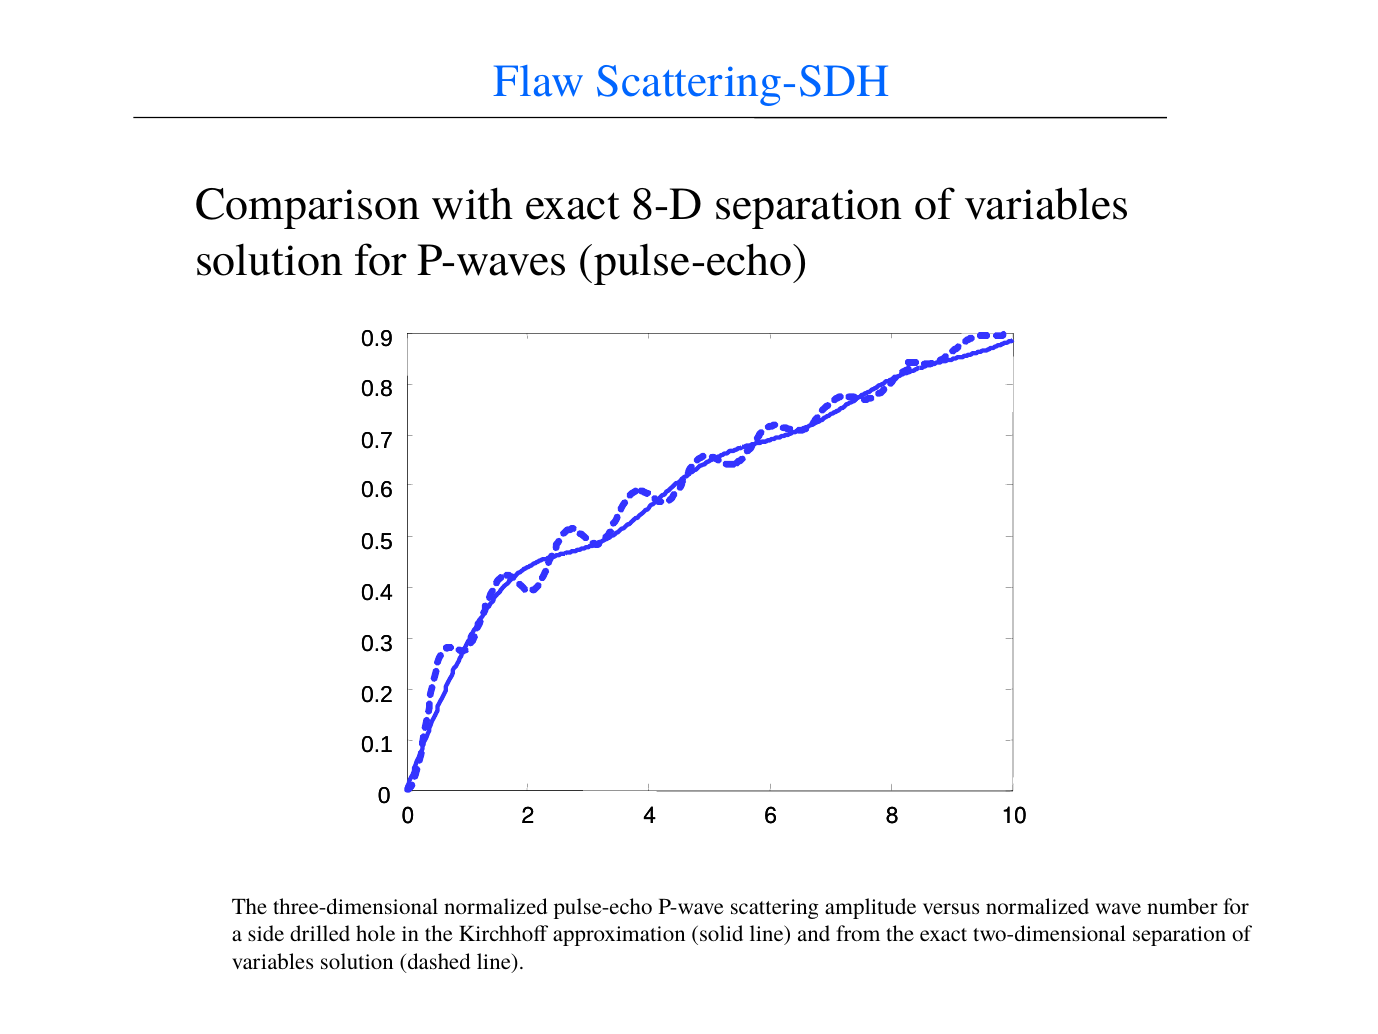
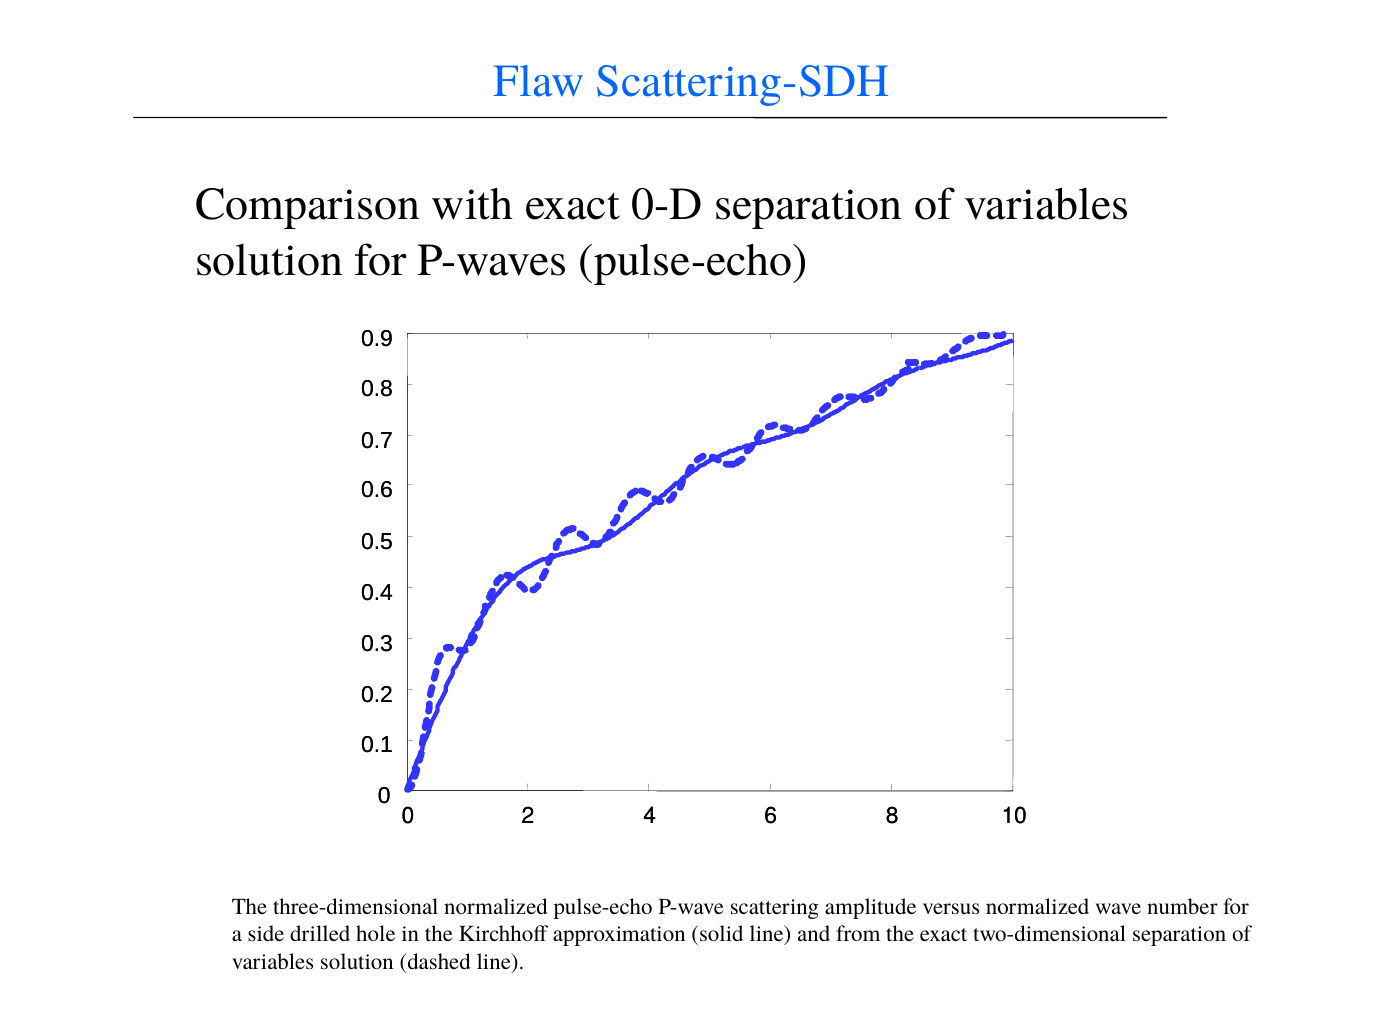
8-D: 8-D -> 0-D
